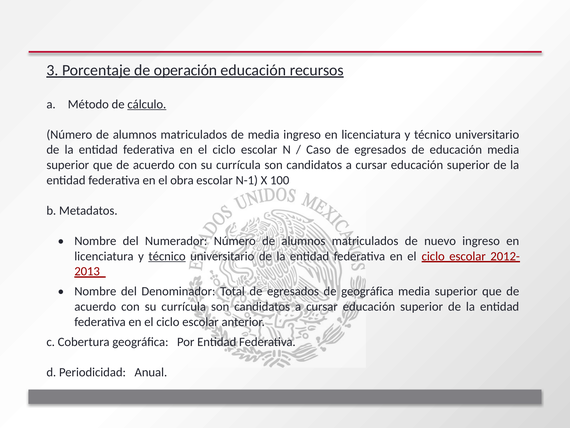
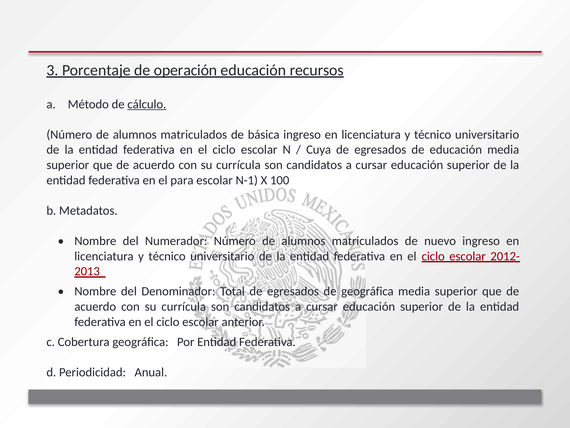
de media: media -> básica
Caso: Caso -> Cuya
obra: obra -> para
técnico at (167, 256) underline: present -> none
